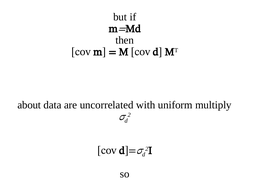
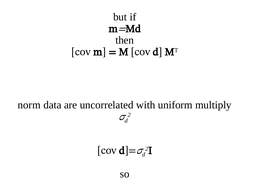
about: about -> norm
